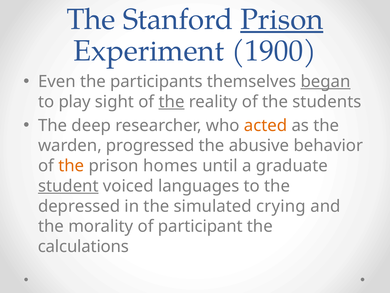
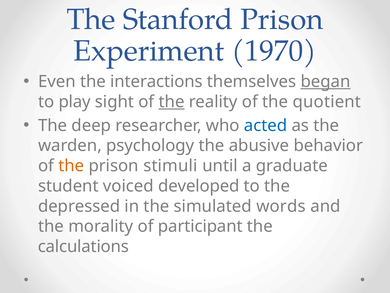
Prison at (282, 19) underline: present -> none
1900: 1900 -> 1970
participants: participants -> interactions
students: students -> quotient
acted colour: orange -> blue
progressed: progressed -> psychology
homes: homes -> stimuli
student underline: present -> none
languages: languages -> developed
crying: crying -> words
